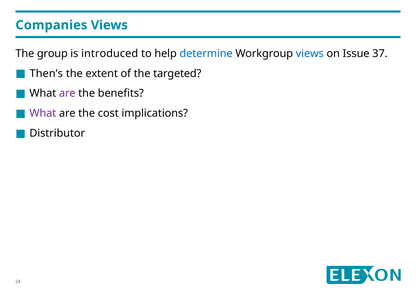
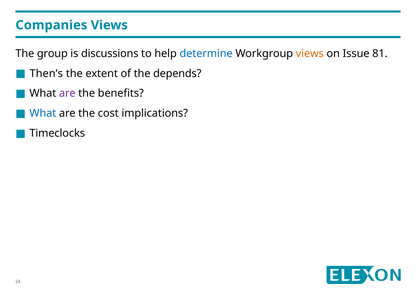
introduced: introduced -> discussions
views at (310, 54) colour: blue -> orange
37: 37 -> 81
targeted: targeted -> depends
What at (43, 113) colour: purple -> blue
Distributor: Distributor -> Timeclocks
